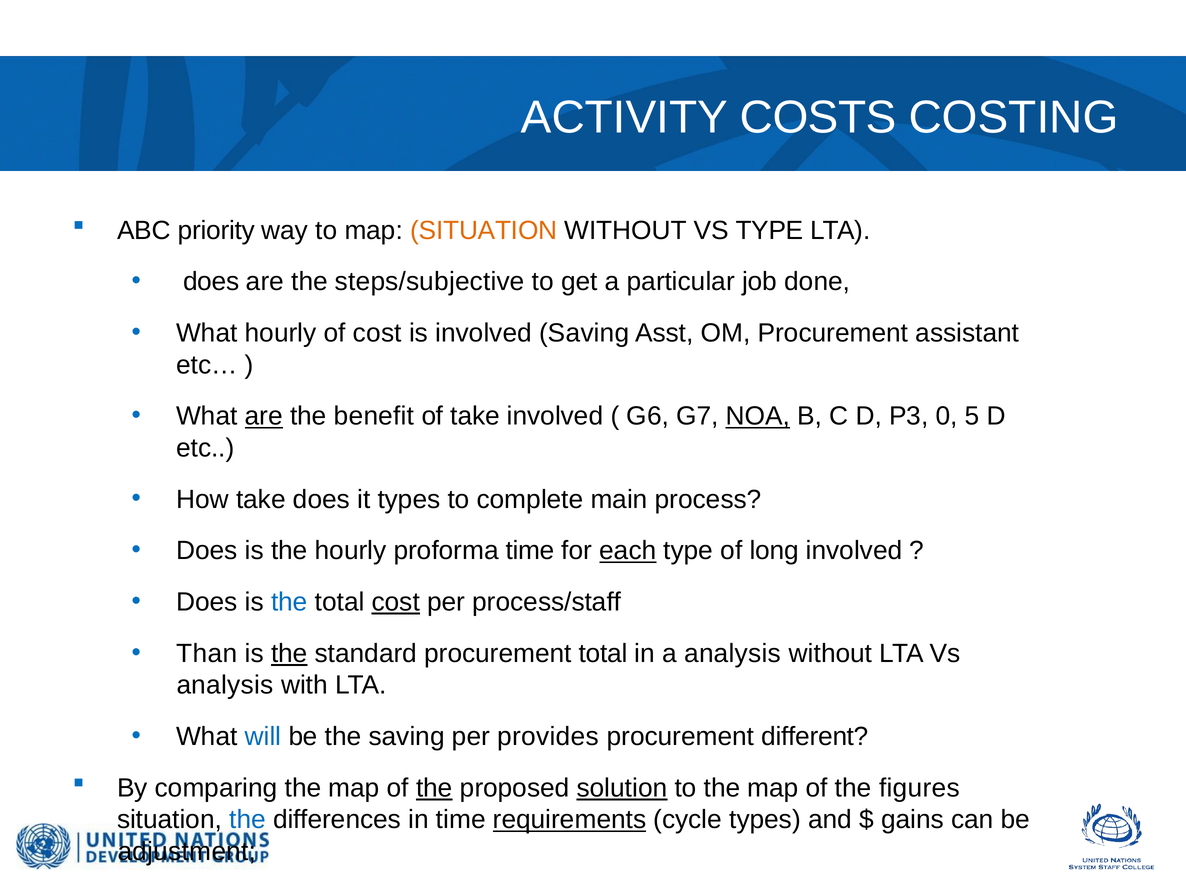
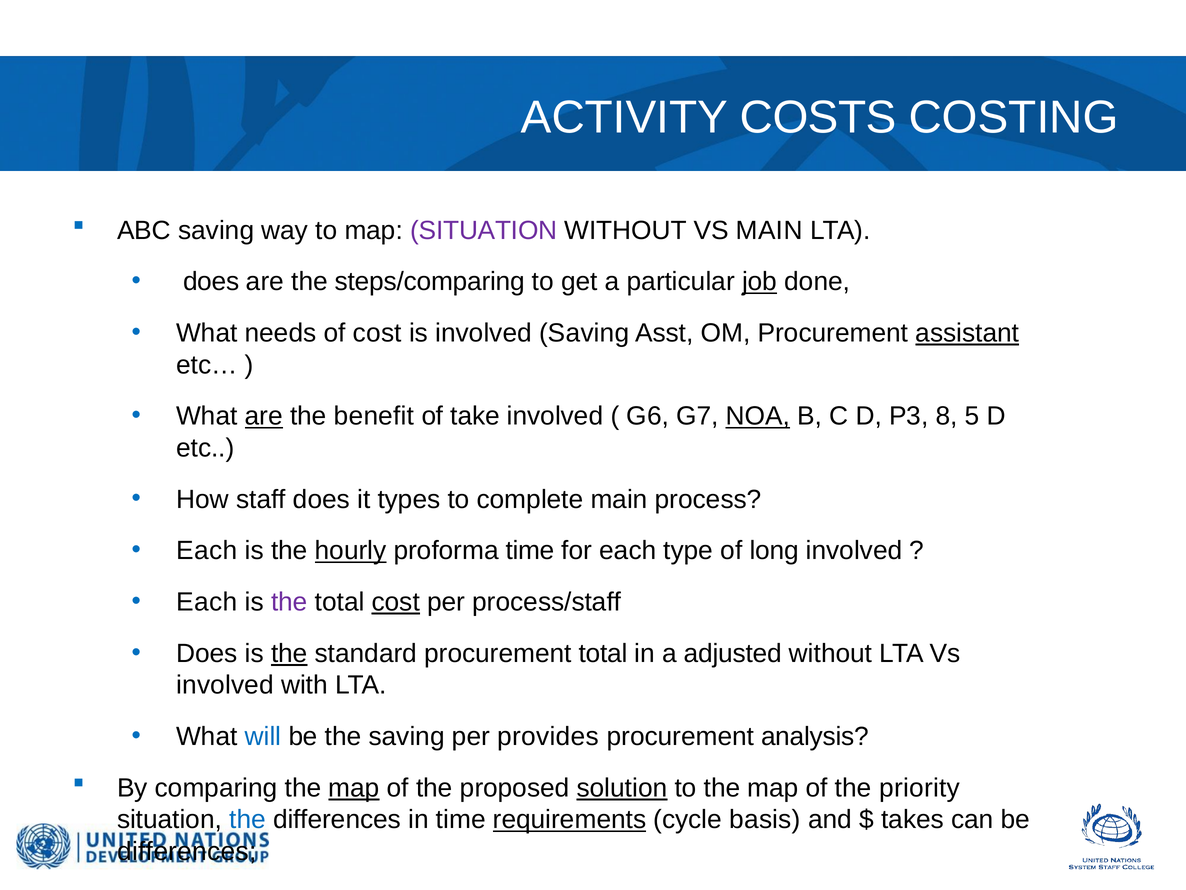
ABC priority: priority -> saving
SITUATION at (484, 230) colour: orange -> purple
VS TYPE: TYPE -> MAIN
steps/subjective: steps/subjective -> steps/comparing
job underline: none -> present
What hourly: hourly -> needs
assistant underline: none -> present
0: 0 -> 8
How take: take -> staff
Does at (207, 550): Does -> Each
hourly at (351, 550) underline: none -> present
each at (628, 550) underline: present -> none
Does at (207, 602): Does -> Each
the at (289, 602) colour: blue -> purple
Than at (207, 653): Than -> Does
a analysis: analysis -> adjusted
analysis at (225, 685): analysis -> involved
different: different -> analysis
map at (354, 788) underline: none -> present
the at (434, 788) underline: present -> none
figures: figures -> priority
cycle types: types -> basis
gains: gains -> takes
adjustment at (187, 851): adjustment -> differences
